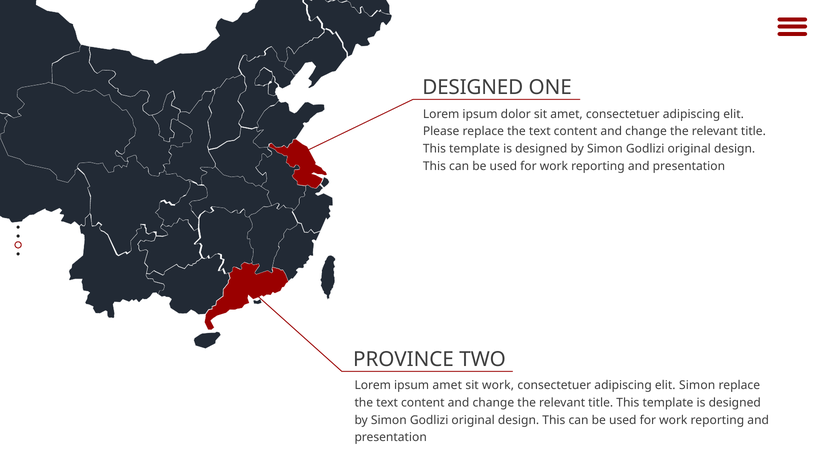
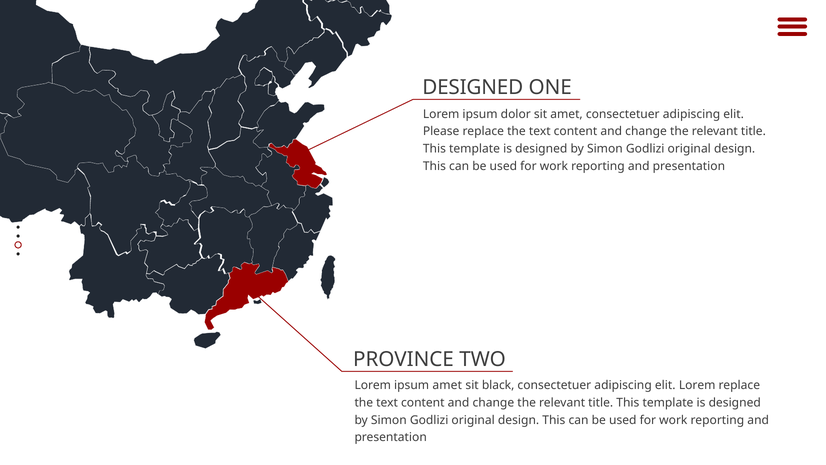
sit work: work -> black
elit Simon: Simon -> Lorem
